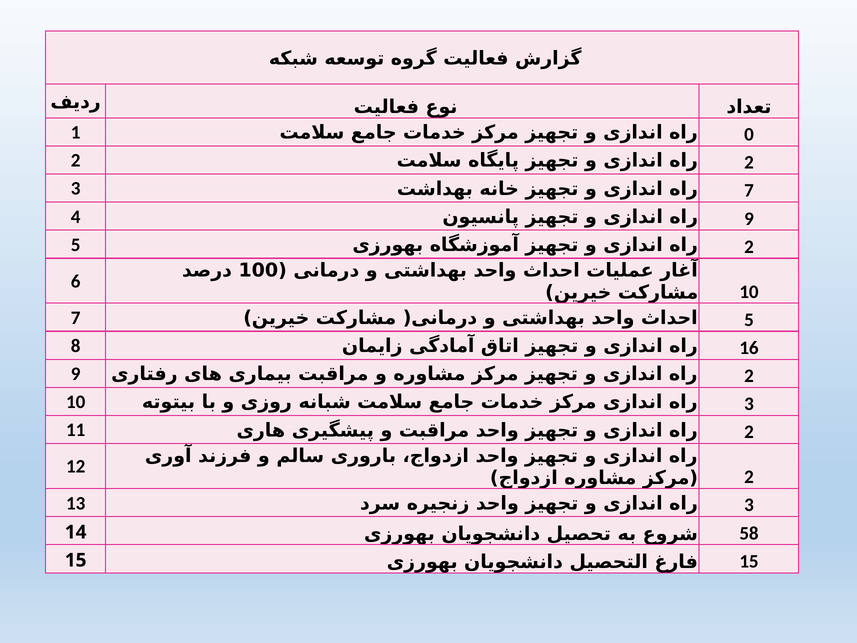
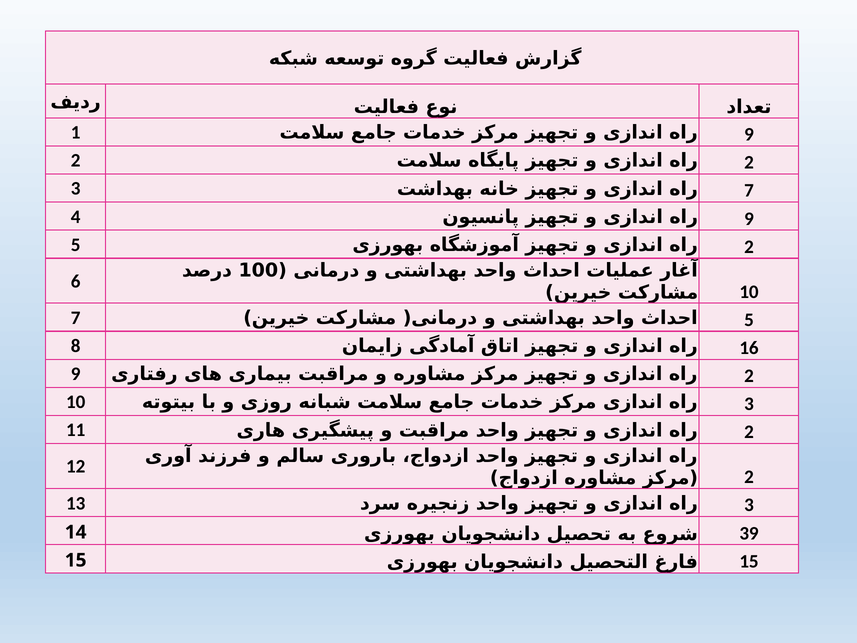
0 at (749, 134): 0 -> 9
58: 58 -> 39
